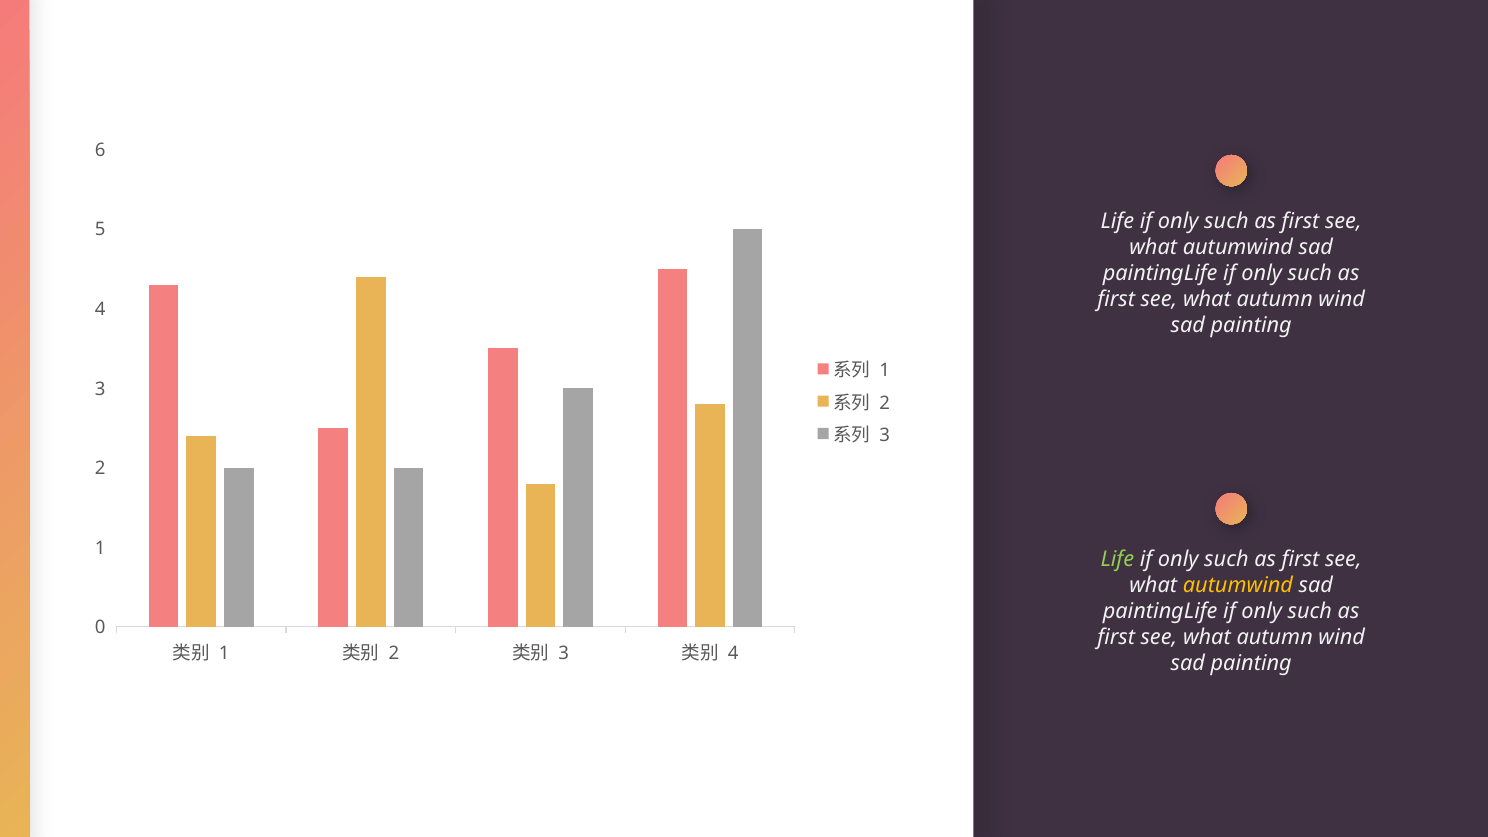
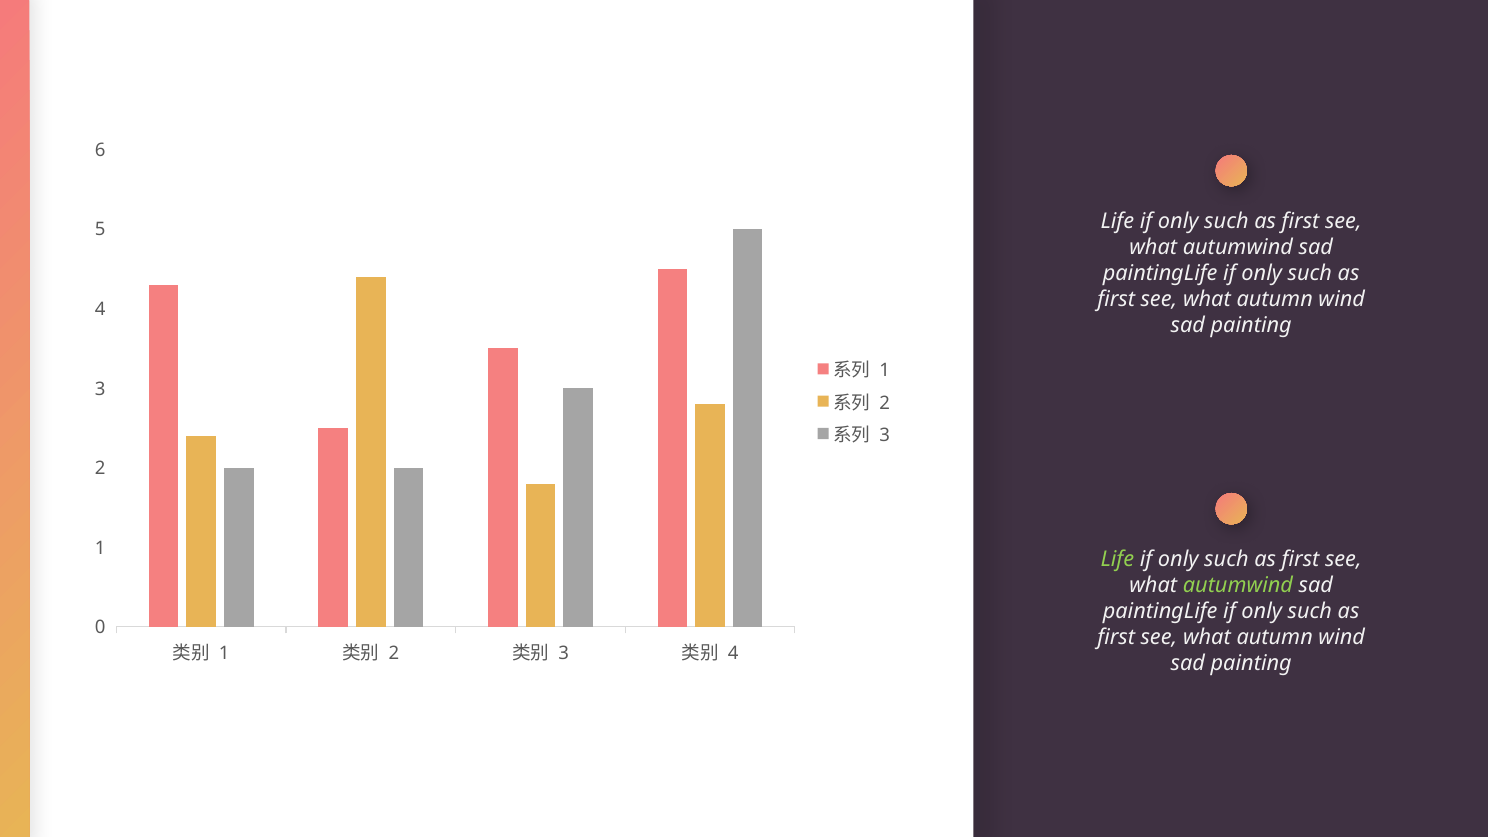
autumwind at (1238, 585) colour: yellow -> light green
